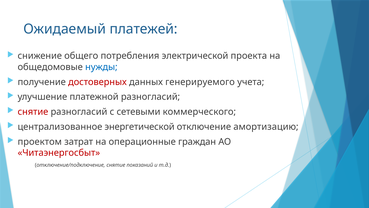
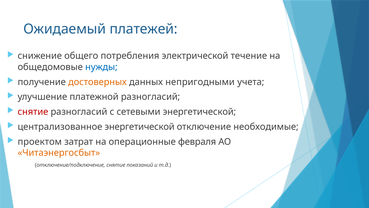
проекта: проекта -> течение
достоверных colour: red -> orange
генерируемого: генерируемого -> непригодными
сетевыми коммерческого: коммерческого -> энергетической
амортизацию: амортизацию -> необходимые
граждан: граждан -> февраля
Читаэнергосбыт colour: red -> orange
